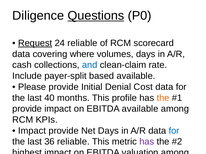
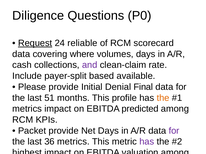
Questions underline: present -> none
and colour: blue -> purple
Denial Cost: Cost -> Final
40: 40 -> 51
provide at (27, 109): provide -> metrics
EBITDA available: available -> predicted
Impact at (32, 131): Impact -> Packet
for at (174, 131) colour: blue -> purple
36 reliable: reliable -> metrics
